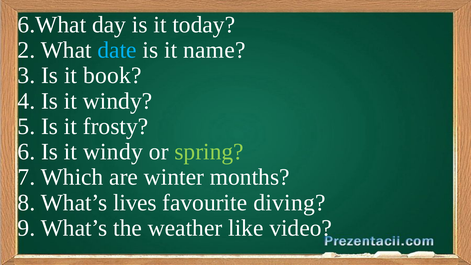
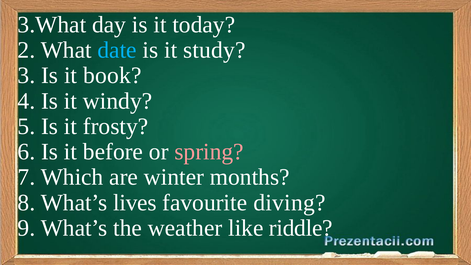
6.What: 6.What -> 3.What
name: name -> study
6 Is it windy: windy -> before
spring colour: light green -> pink
video: video -> riddle
